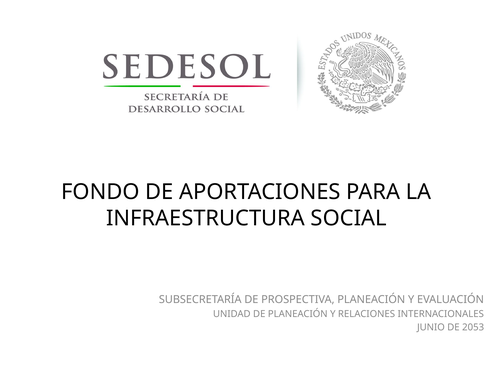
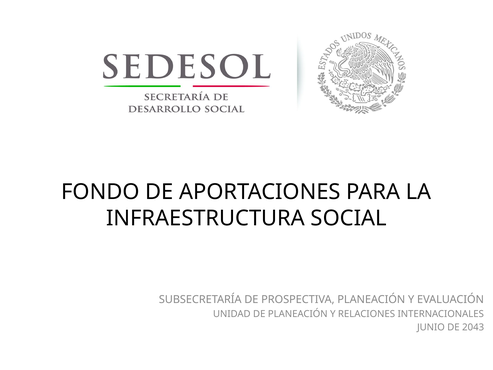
2053: 2053 -> 2043
